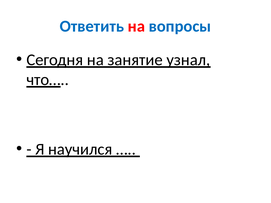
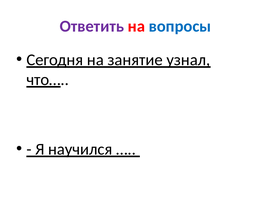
Ответить colour: blue -> purple
